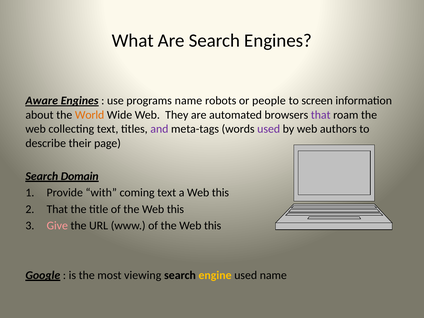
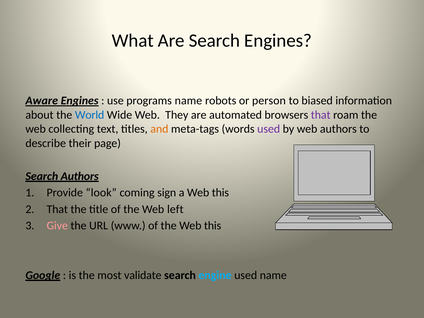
people: people -> person
screen: screen -> biased
World colour: orange -> blue
and colour: purple -> orange
Search Domain: Domain -> Authors
with: with -> look
coming text: text -> sign
this at (175, 209): this -> left
viewing: viewing -> validate
engine colour: yellow -> light blue
